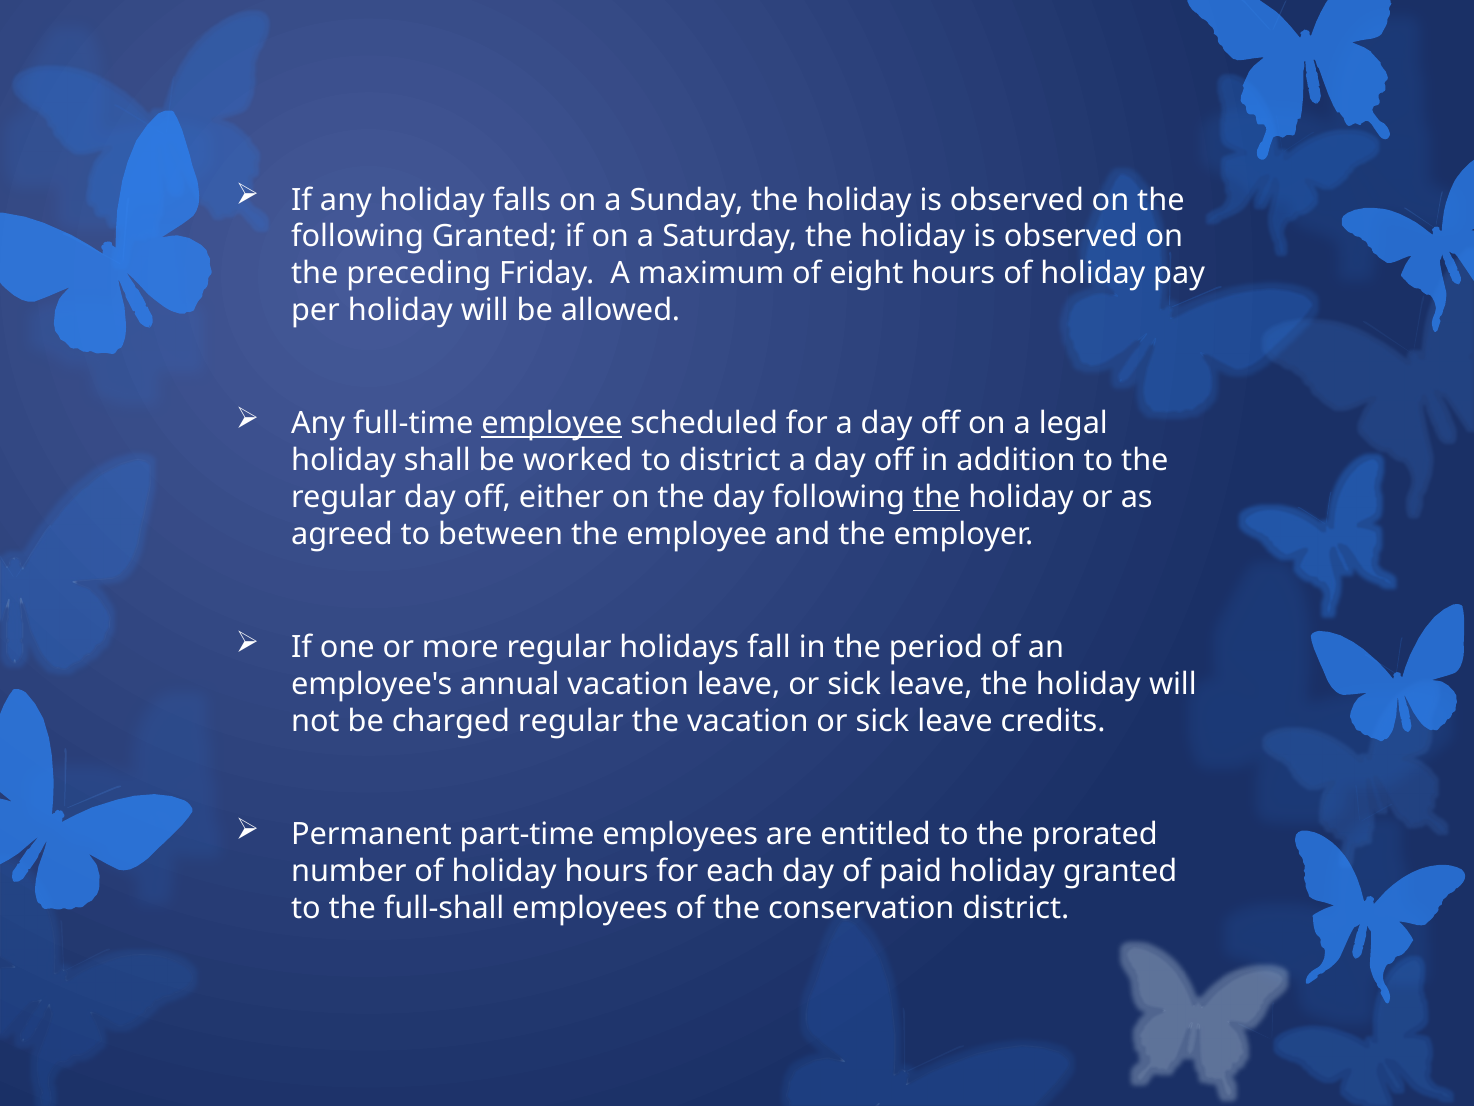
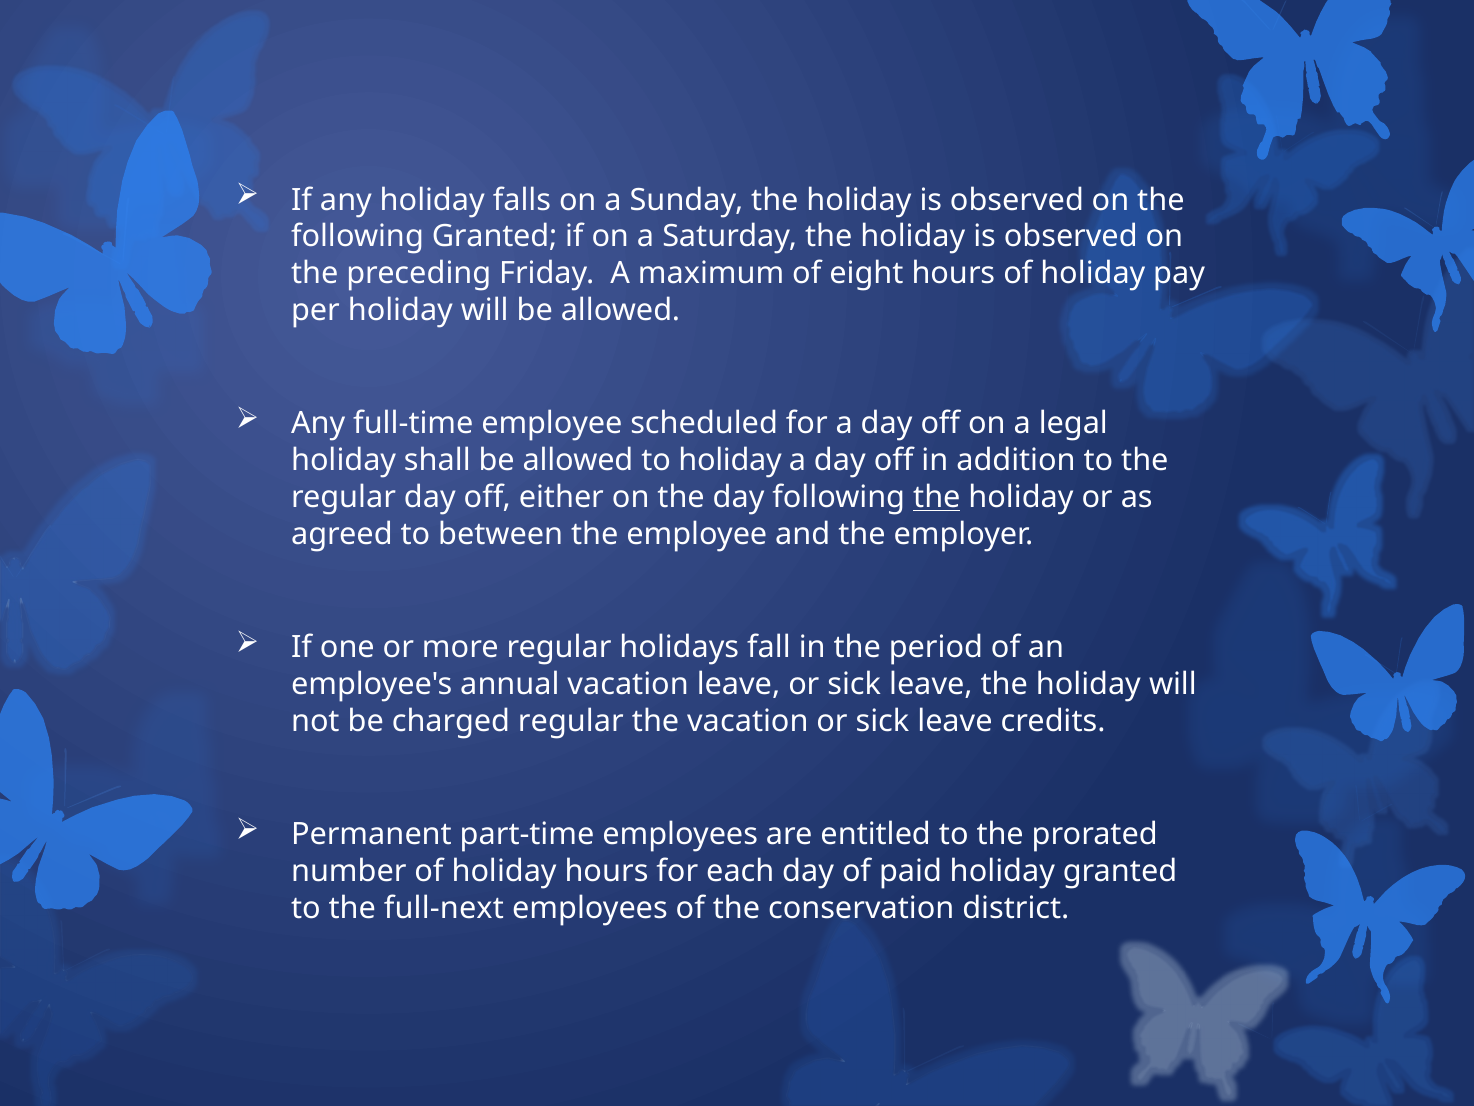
employee at (552, 423) underline: present -> none
shall be worked: worked -> allowed
to district: district -> holiday
full-shall: full-shall -> full-next
